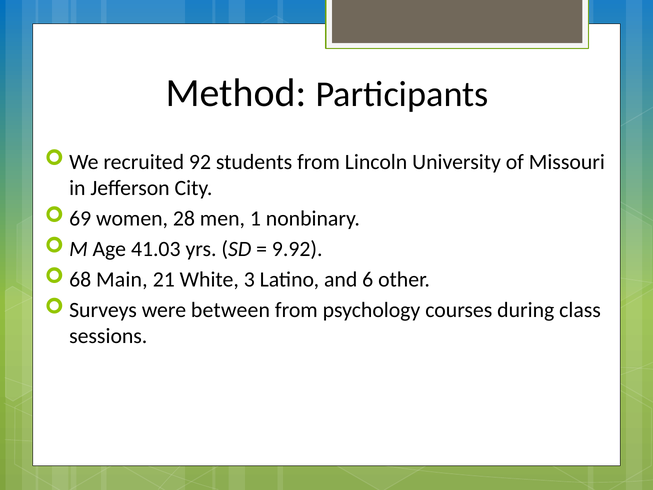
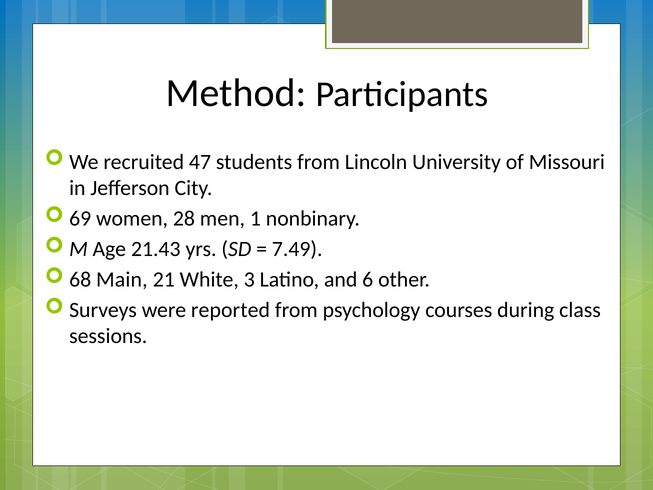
92: 92 -> 47
41.03: 41.03 -> 21.43
9.92: 9.92 -> 7.49
between: between -> reported
